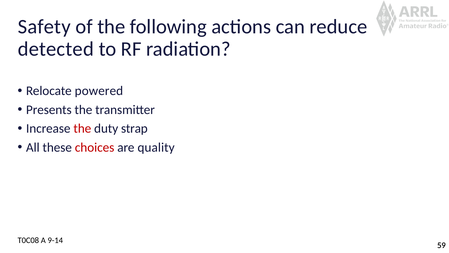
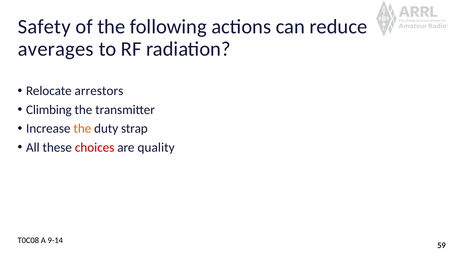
detected: detected -> averages
powered: powered -> arrestors
Presents: Presents -> Climbing
the at (82, 128) colour: red -> orange
